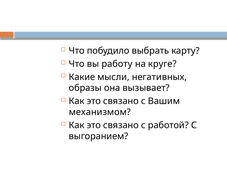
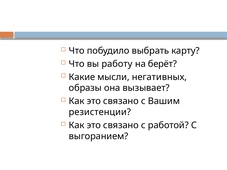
круге: круге -> берёт
механизмом: механизмом -> резистенции
